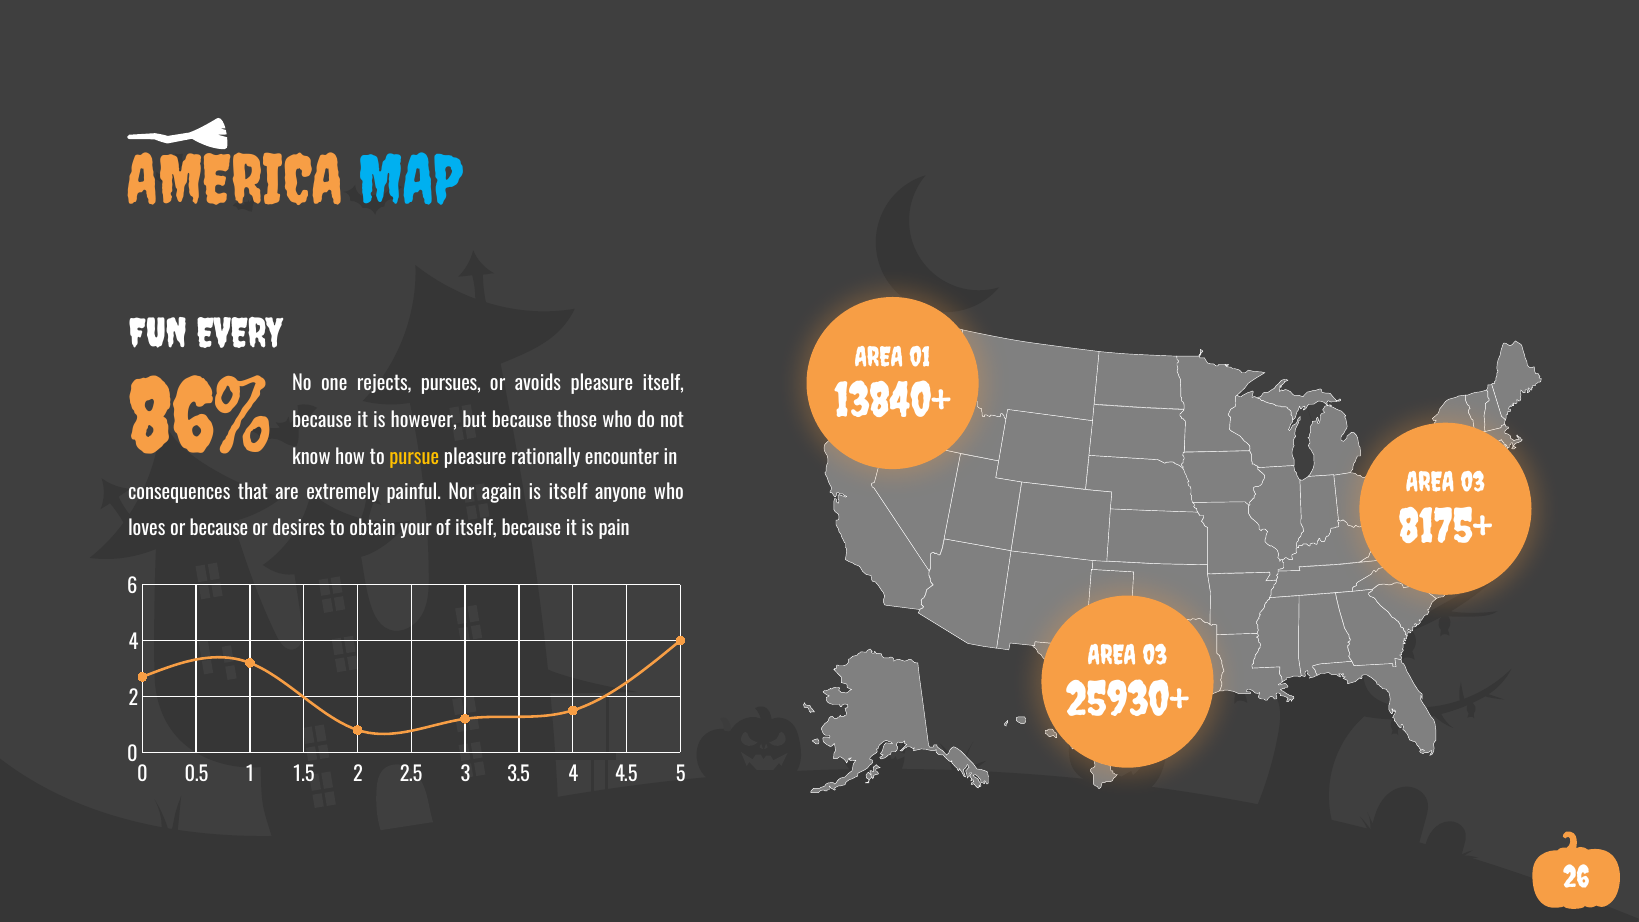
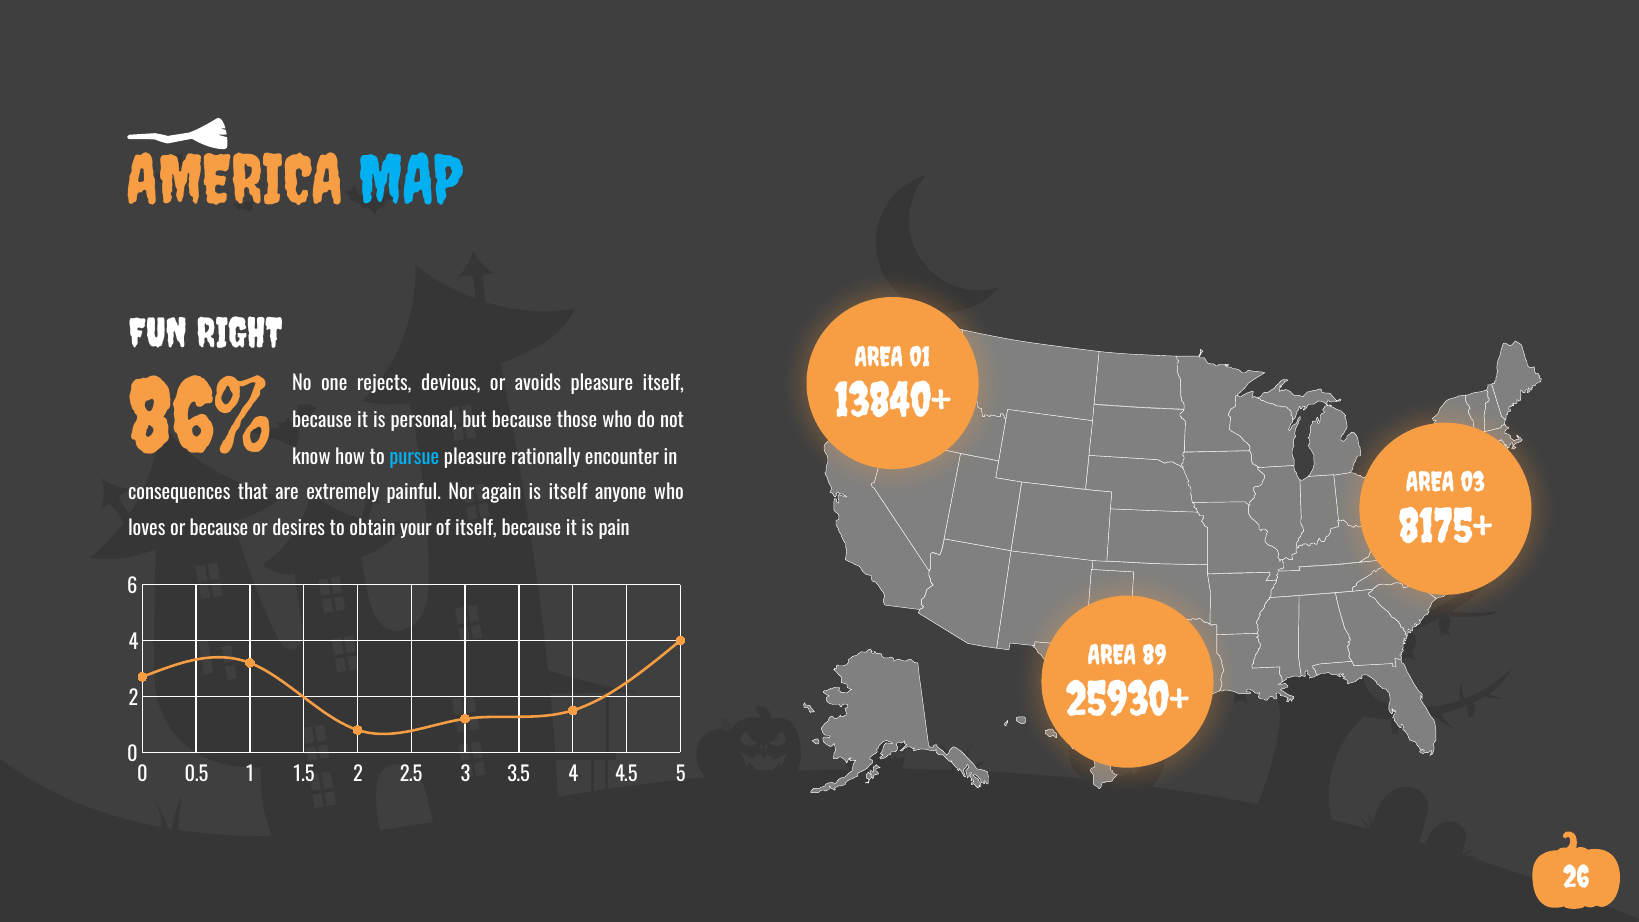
EVERY: EVERY -> RIGHT
pursues: pursues -> devious
however: however -> personal
pursue colour: yellow -> light blue
03 at (1155, 656): 03 -> 89
